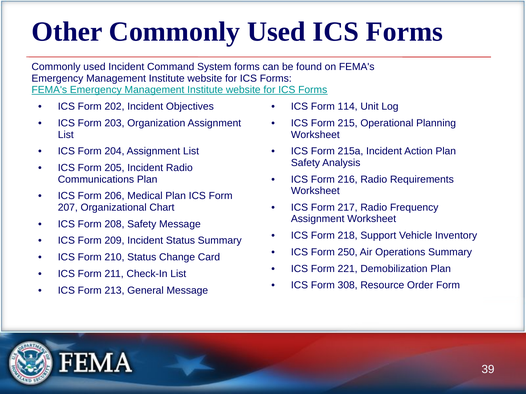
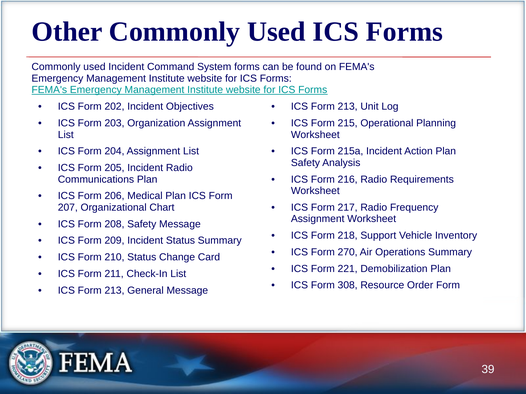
114 at (348, 107): 114 -> 213
250: 250 -> 270
